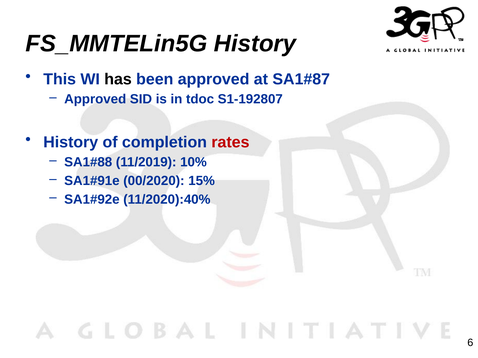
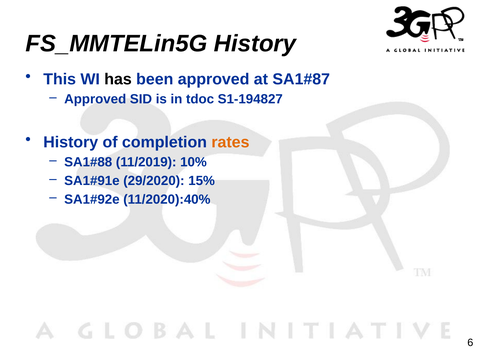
S1-192807: S1-192807 -> S1-194827
rates colour: red -> orange
00/2020: 00/2020 -> 29/2020
